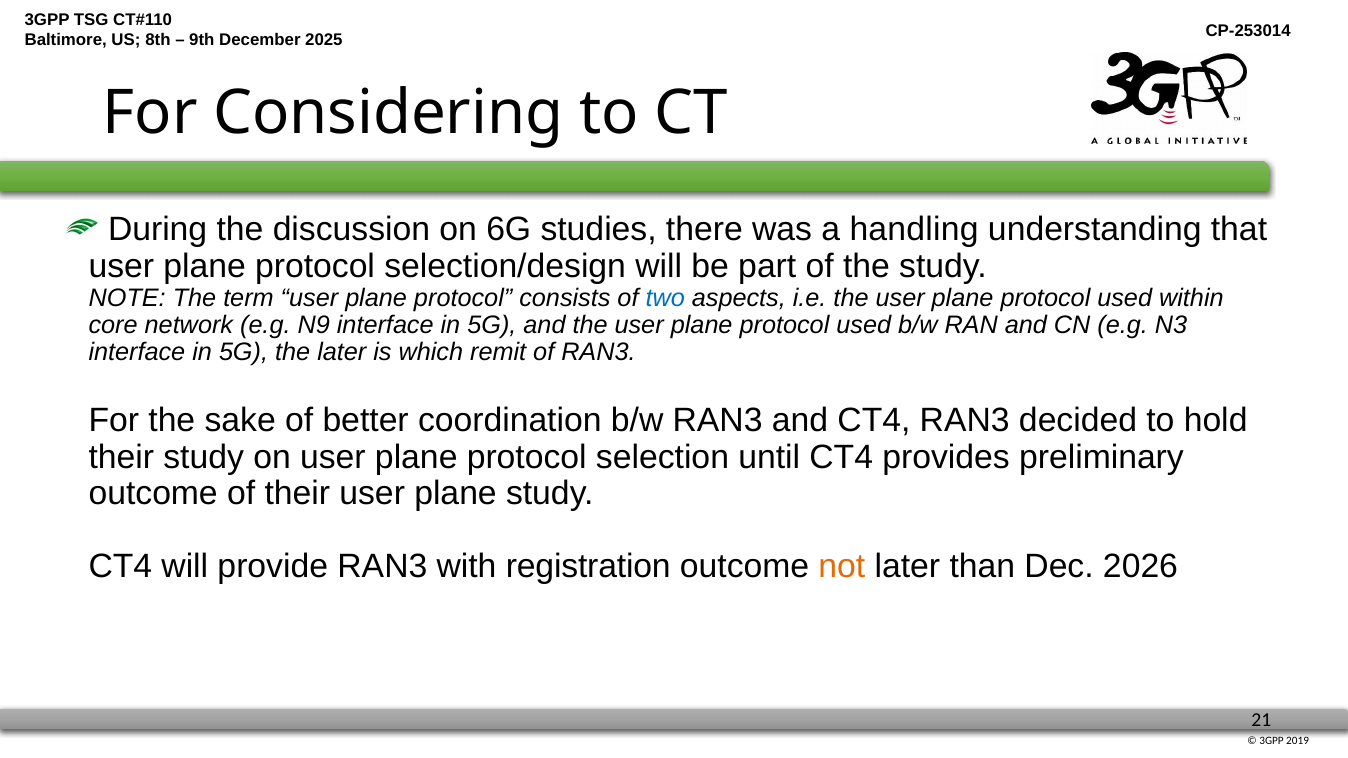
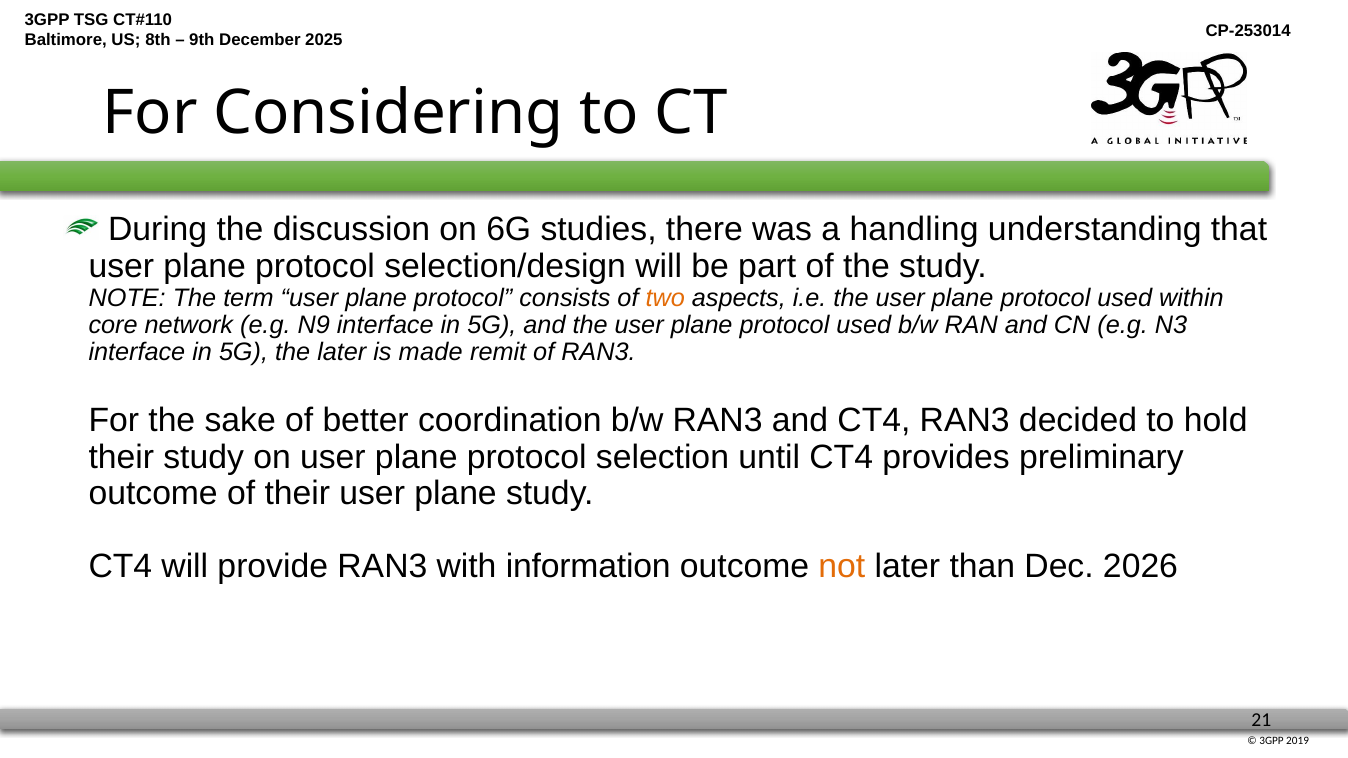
two colour: blue -> orange
which: which -> made
registration: registration -> information
